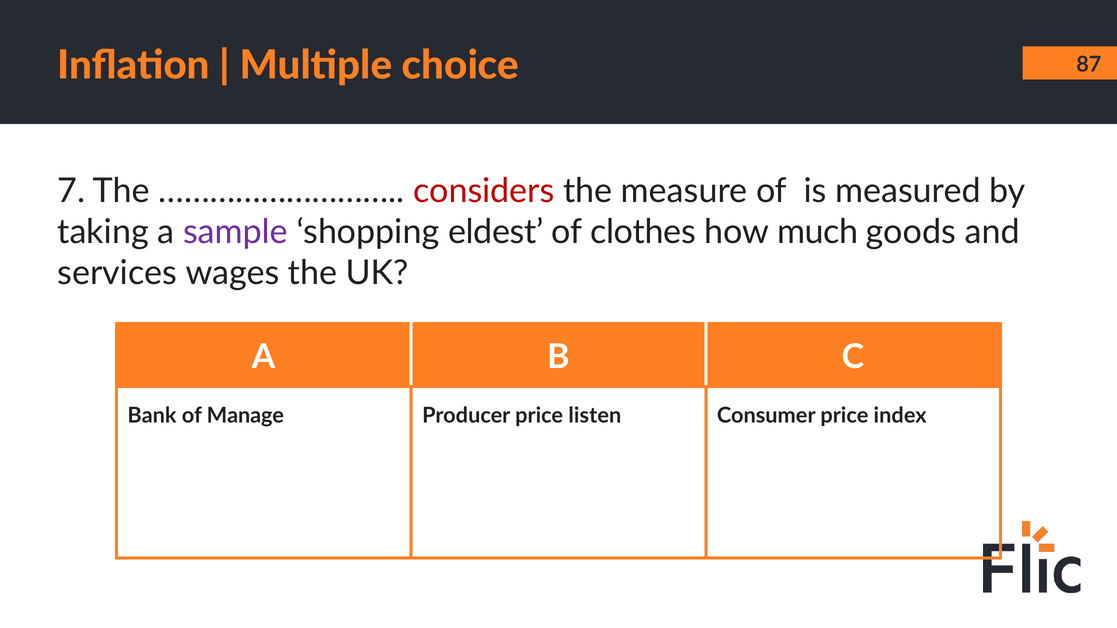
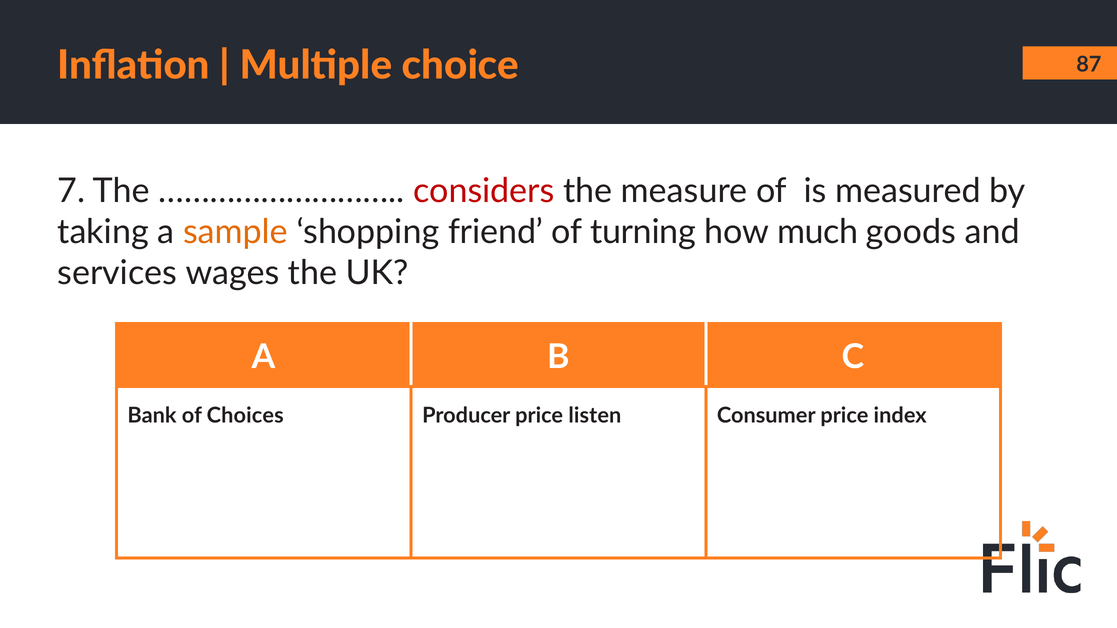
sample colour: purple -> orange
eldest: eldest -> friend
clothes: clothes -> turning
Manage: Manage -> Choices
